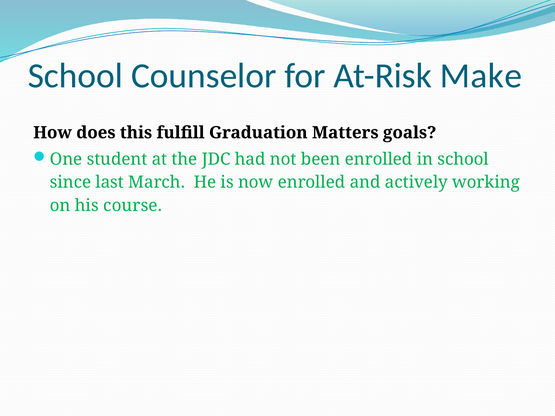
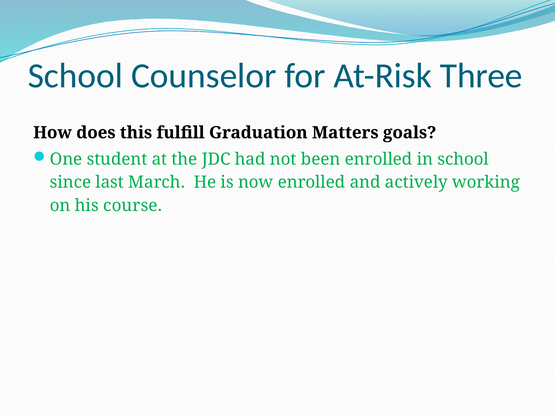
Make: Make -> Three
